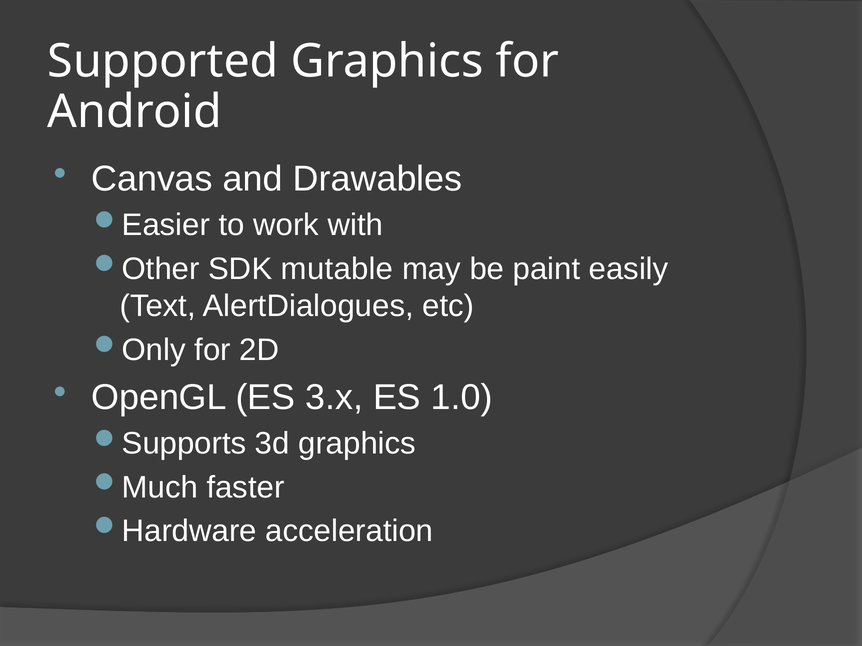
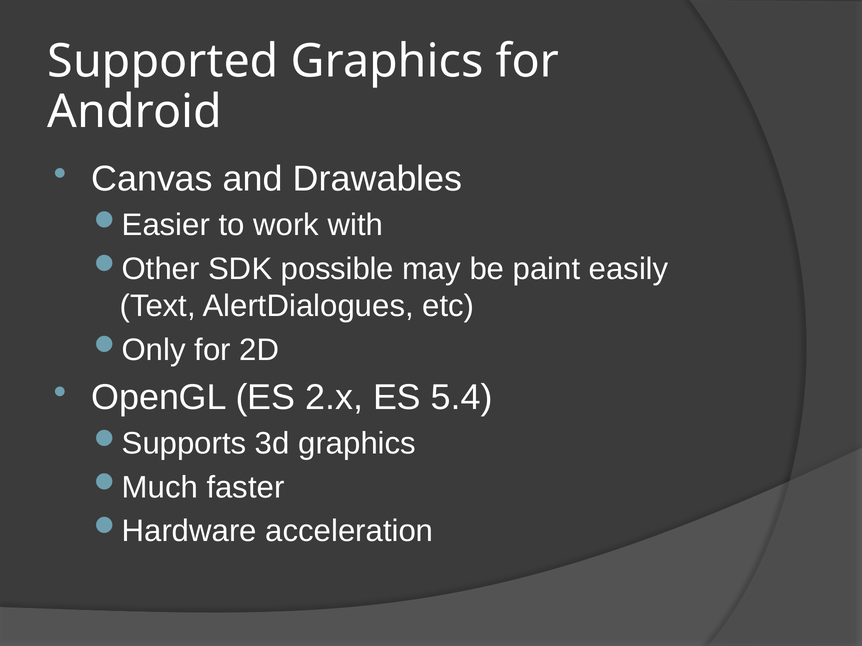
mutable: mutable -> possible
3.x: 3.x -> 2.x
1.0: 1.0 -> 5.4
